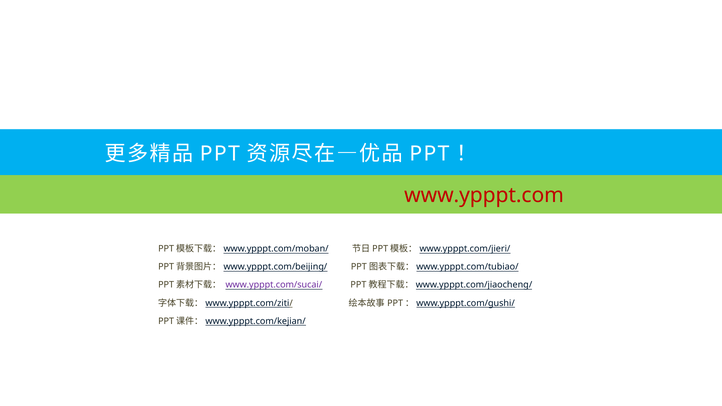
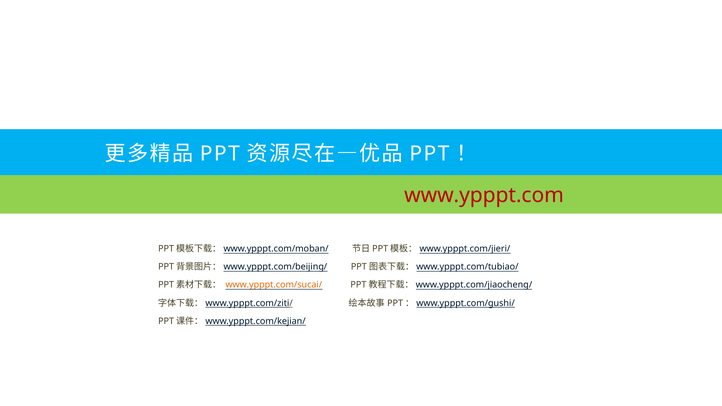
www.ypppt.com/sucai/ colour: purple -> orange
